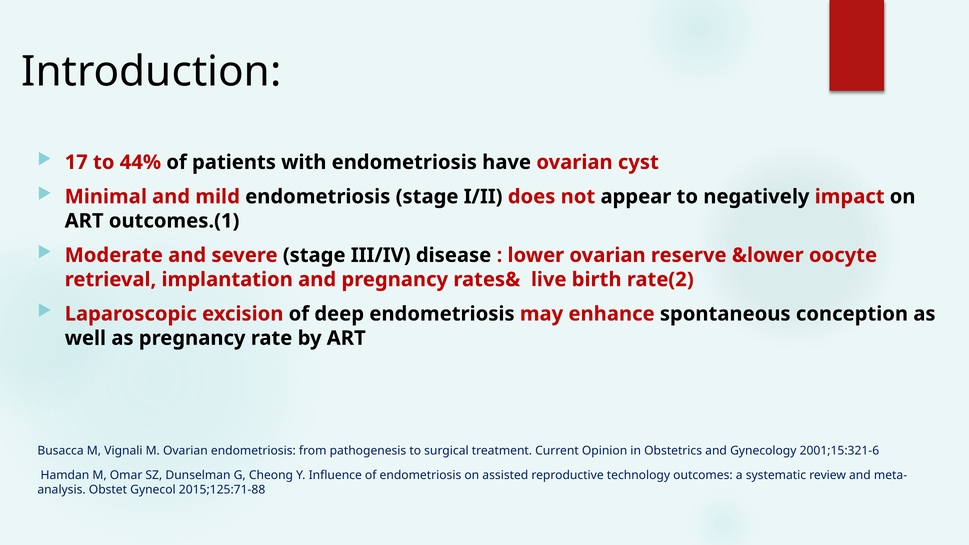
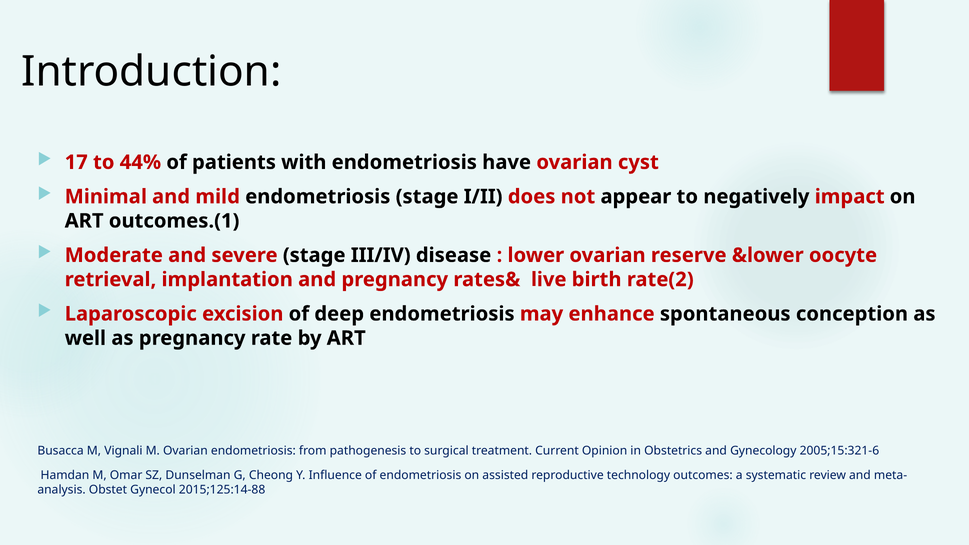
2001;15:321-6: 2001;15:321-6 -> 2005;15:321-6
2015;125:71-88: 2015;125:71-88 -> 2015;125:14-88
